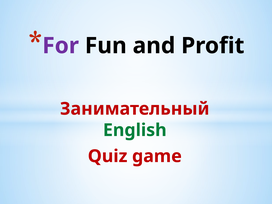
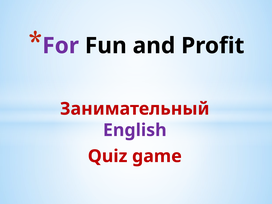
English colour: green -> purple
